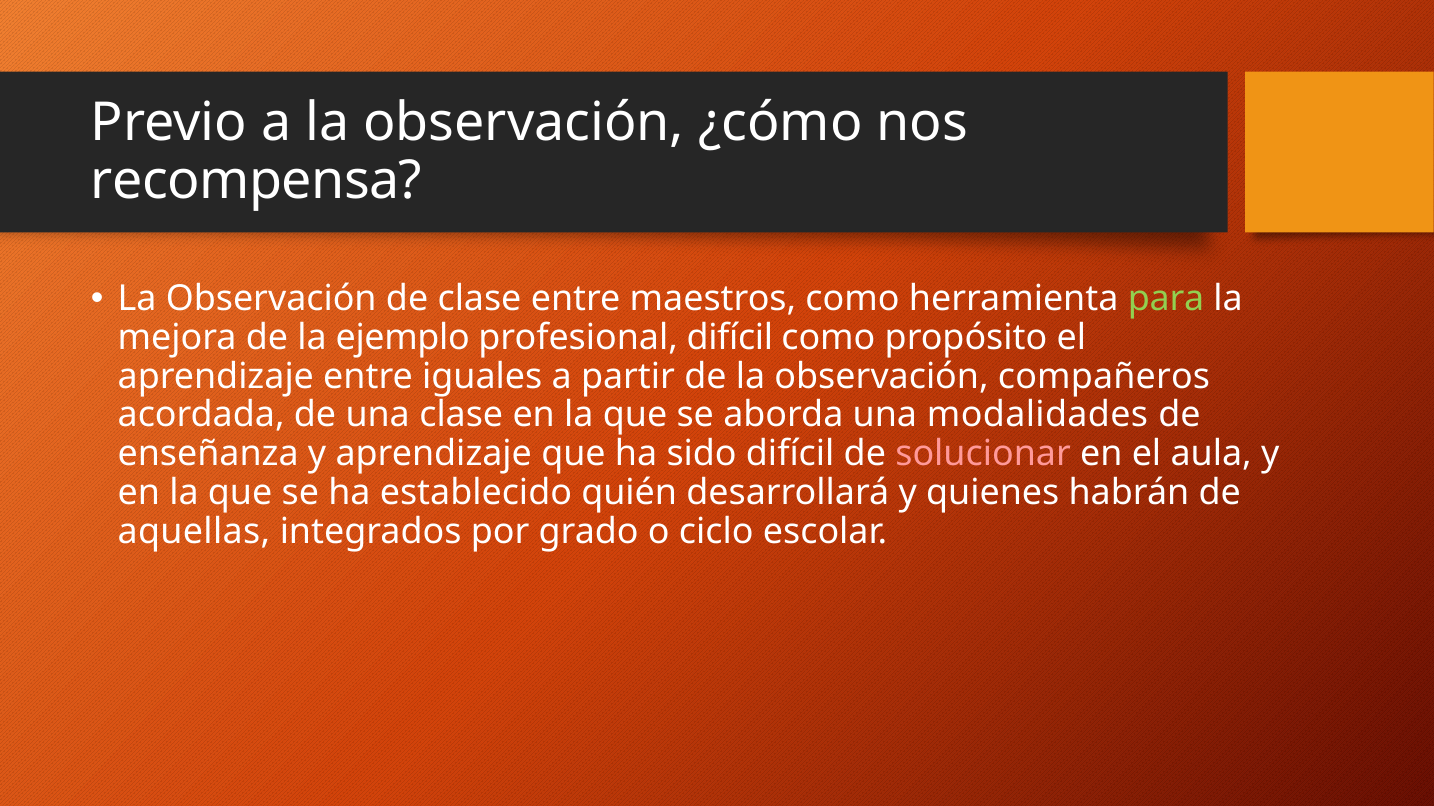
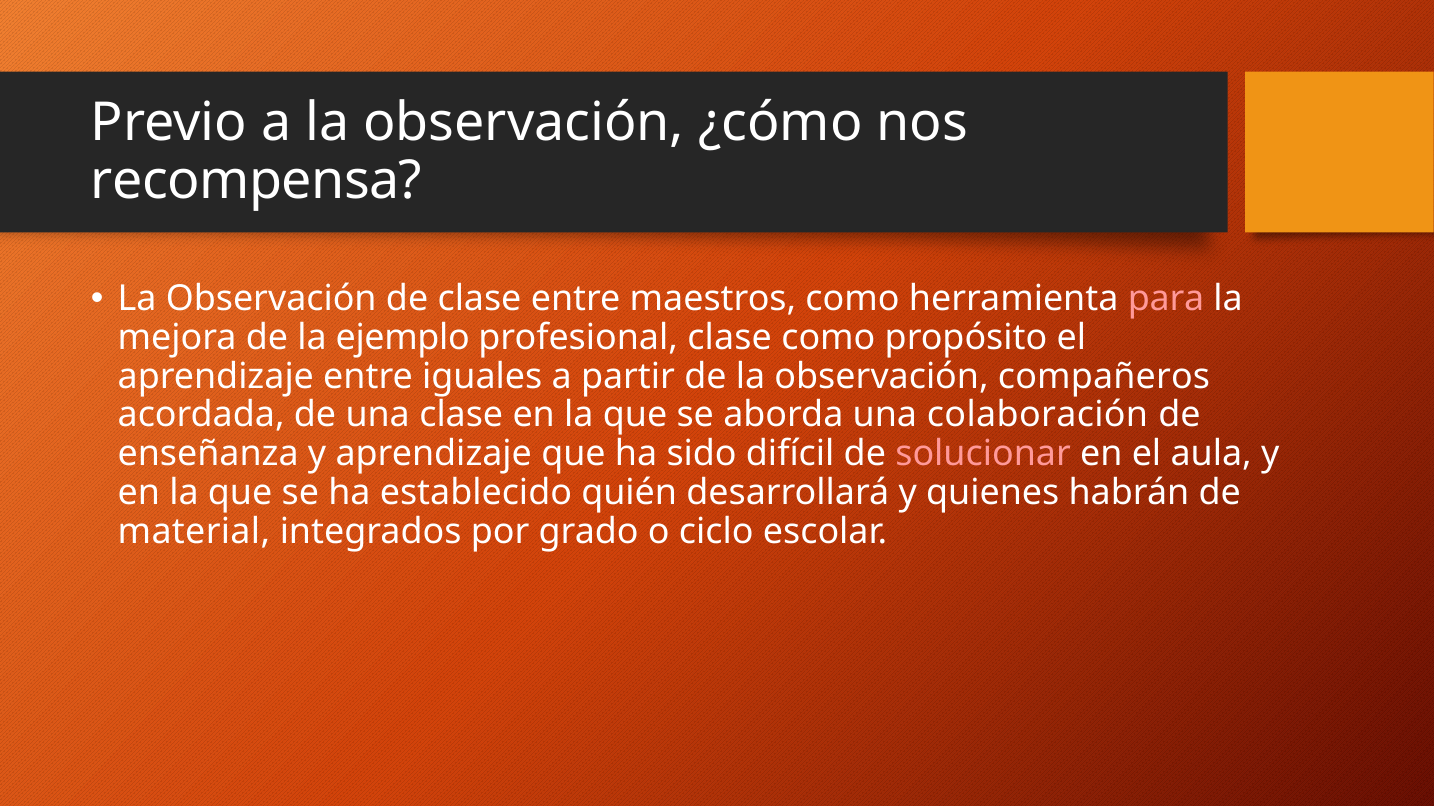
para colour: light green -> pink
profesional difícil: difícil -> clase
modalidades: modalidades -> colaboración
aquellas: aquellas -> material
